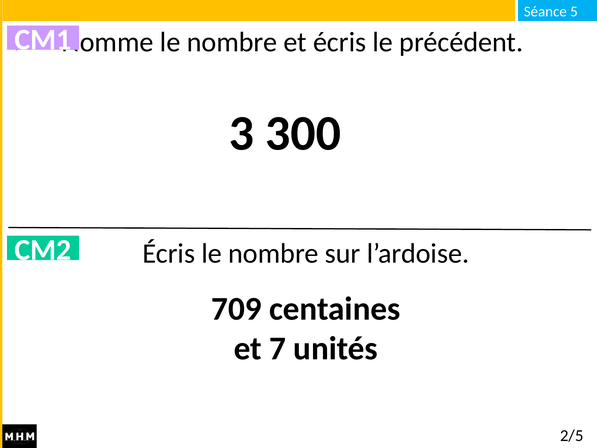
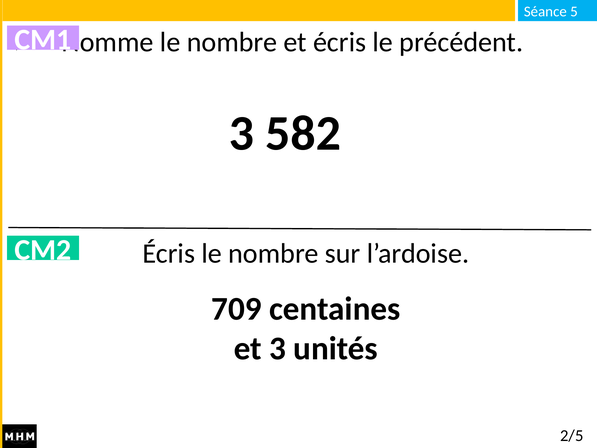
300: 300 -> 582
et 7: 7 -> 3
